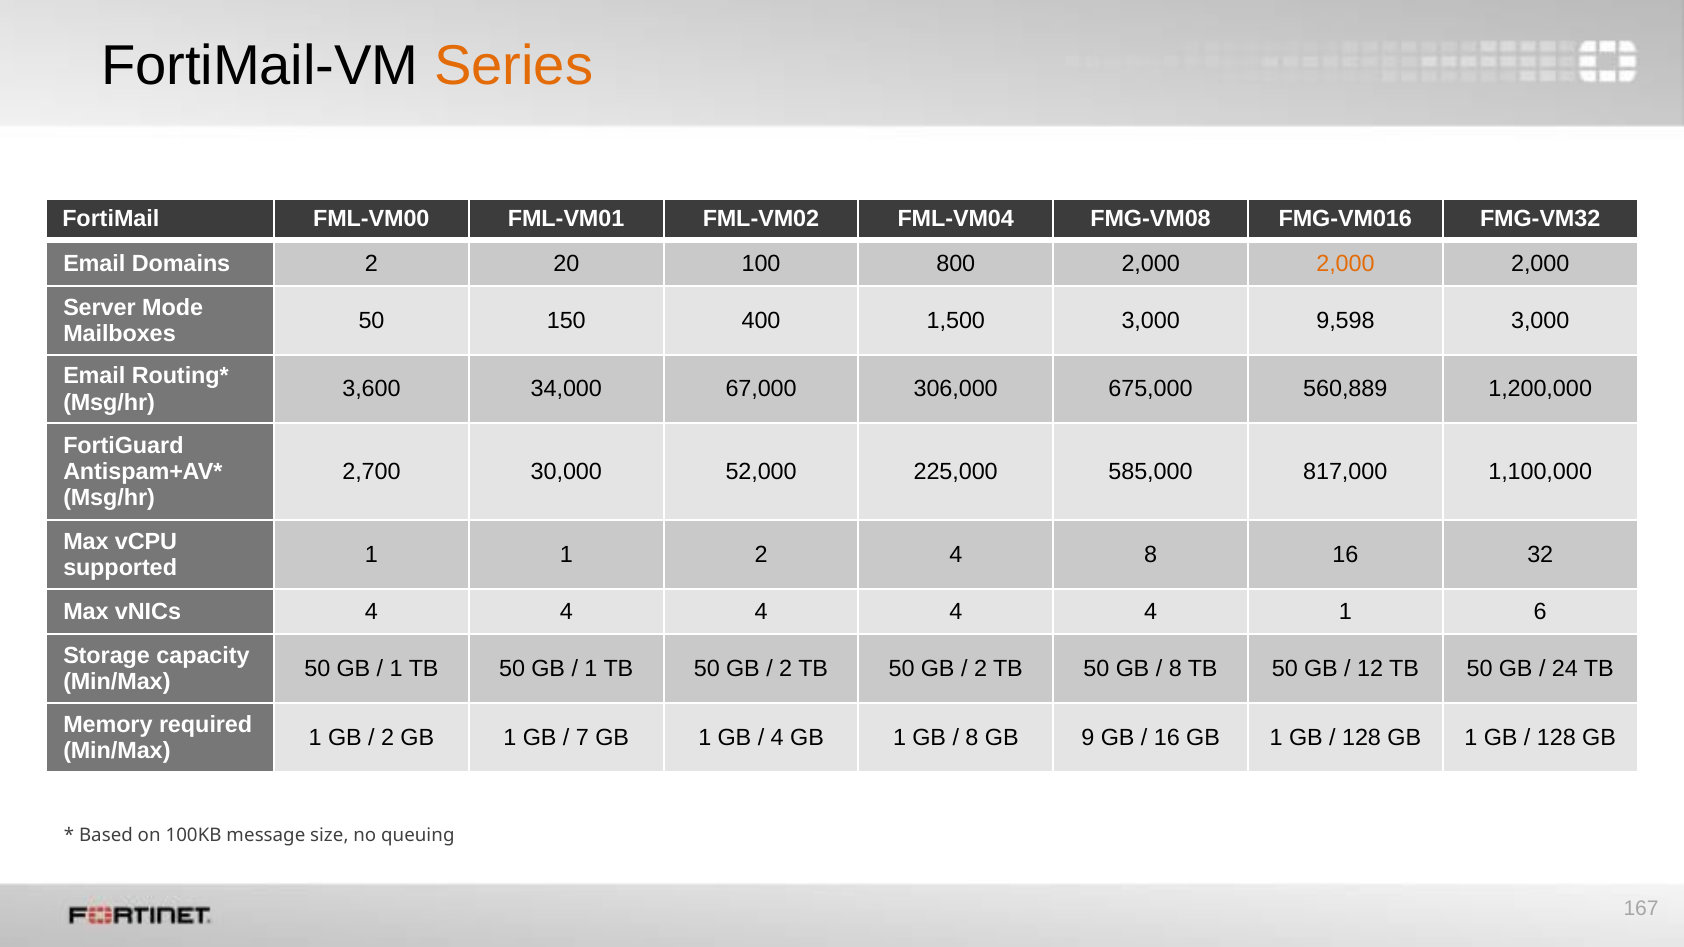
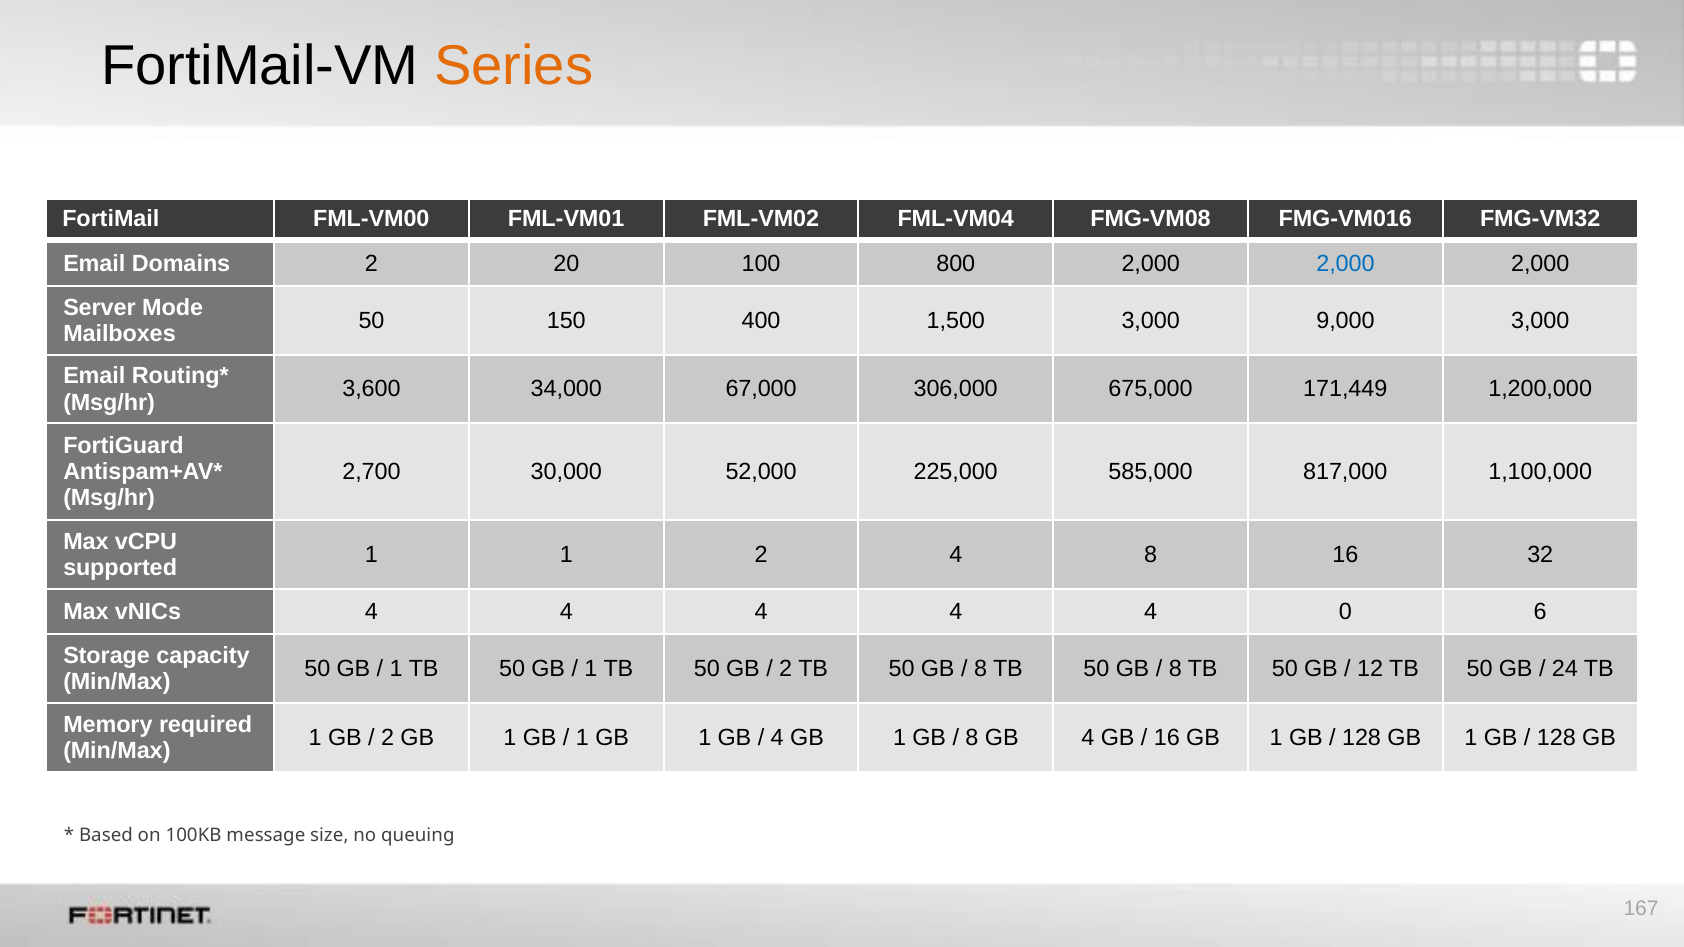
2,000 at (1345, 264) colour: orange -> blue
9,598: 9,598 -> 9,000
560,889: 560,889 -> 171,449
4 1: 1 -> 0
2 at (981, 669): 2 -> 8
7 at (582, 738): 7 -> 1
GB 9: 9 -> 4
